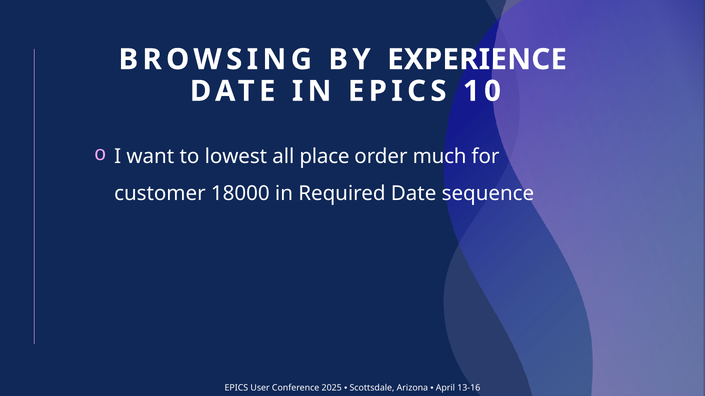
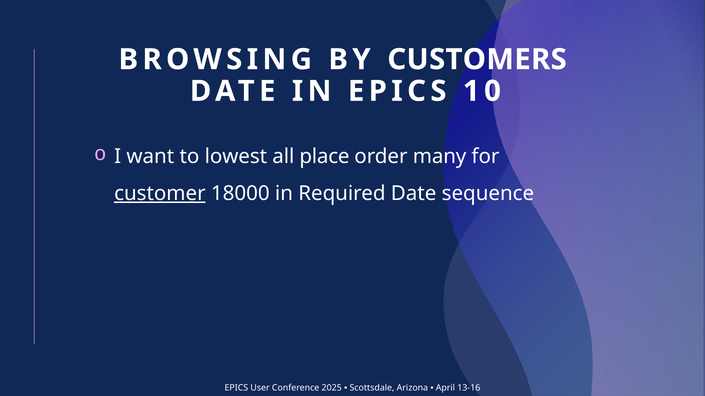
EXPERIENCE: EXPERIENCE -> CUSTOMERS
much: much -> many
customer underline: none -> present
